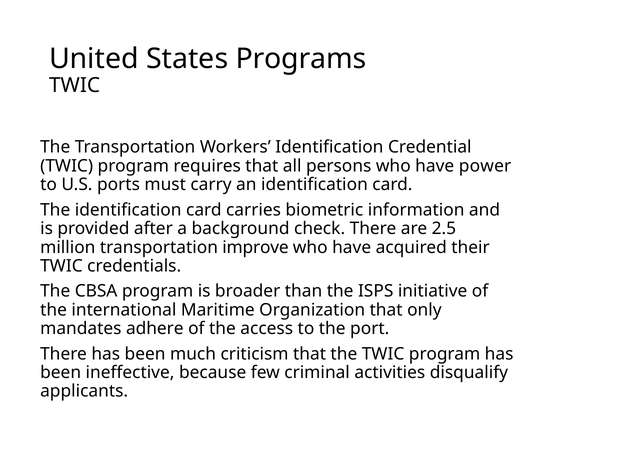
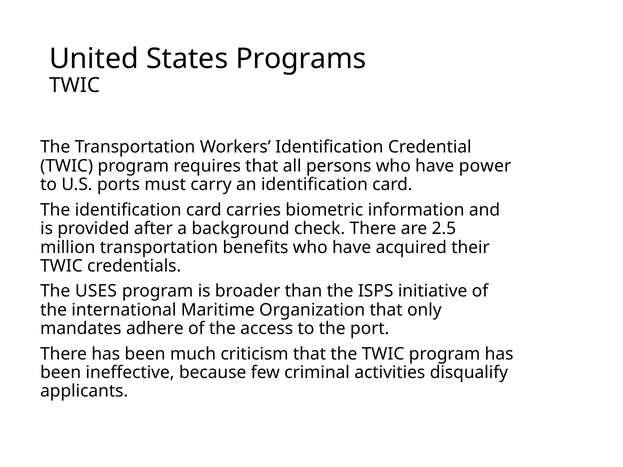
improve: improve -> benefits
CBSA: CBSA -> USES
